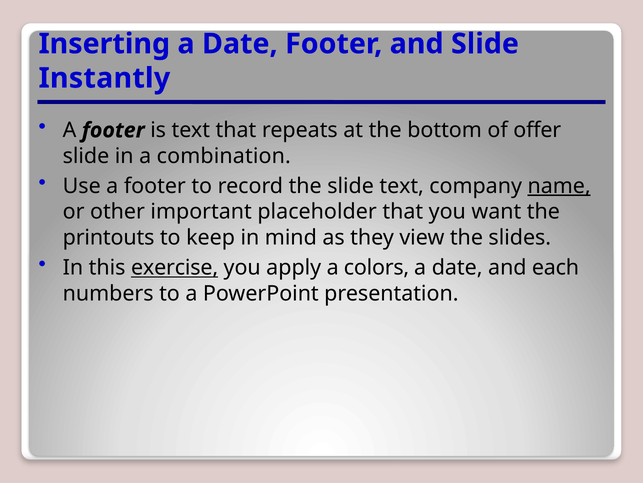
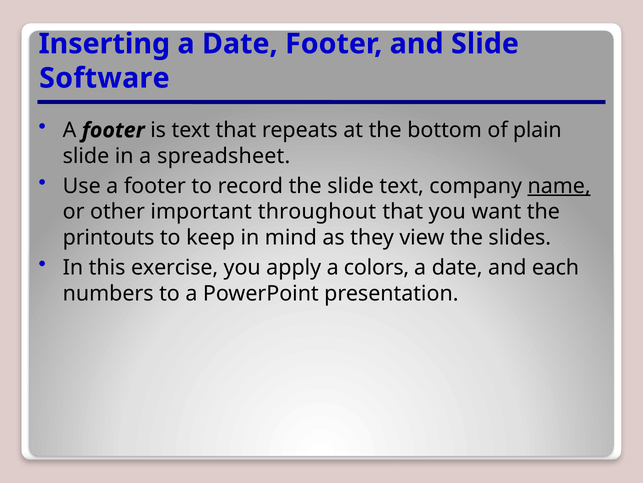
Instantly: Instantly -> Software
offer: offer -> plain
combination: combination -> spreadsheet
placeholder: placeholder -> throughout
exercise underline: present -> none
